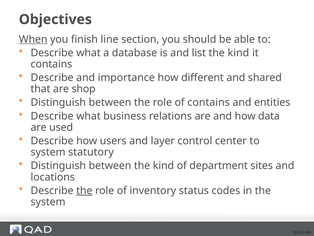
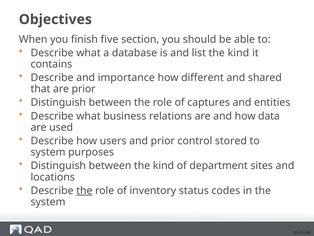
When underline: present -> none
line: line -> five
are shop: shop -> prior
of contains: contains -> captures
and layer: layer -> prior
center: center -> stored
statutory: statutory -> purposes
